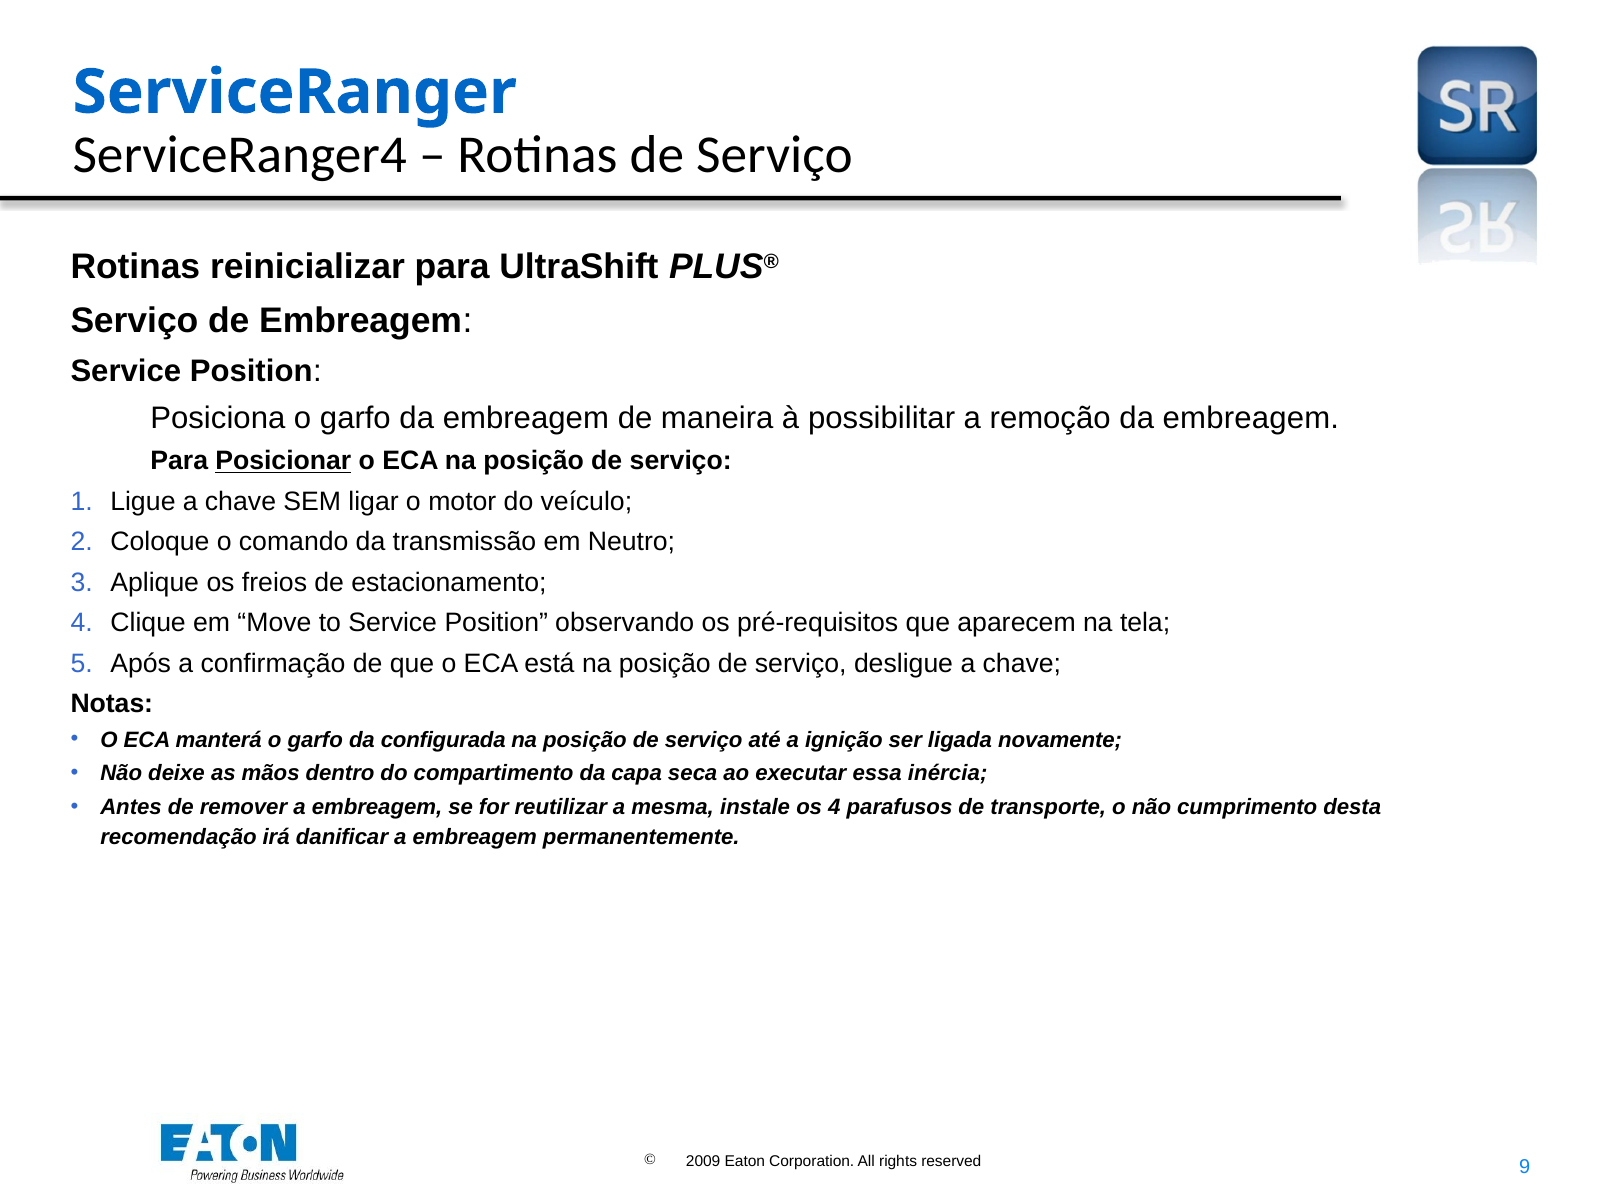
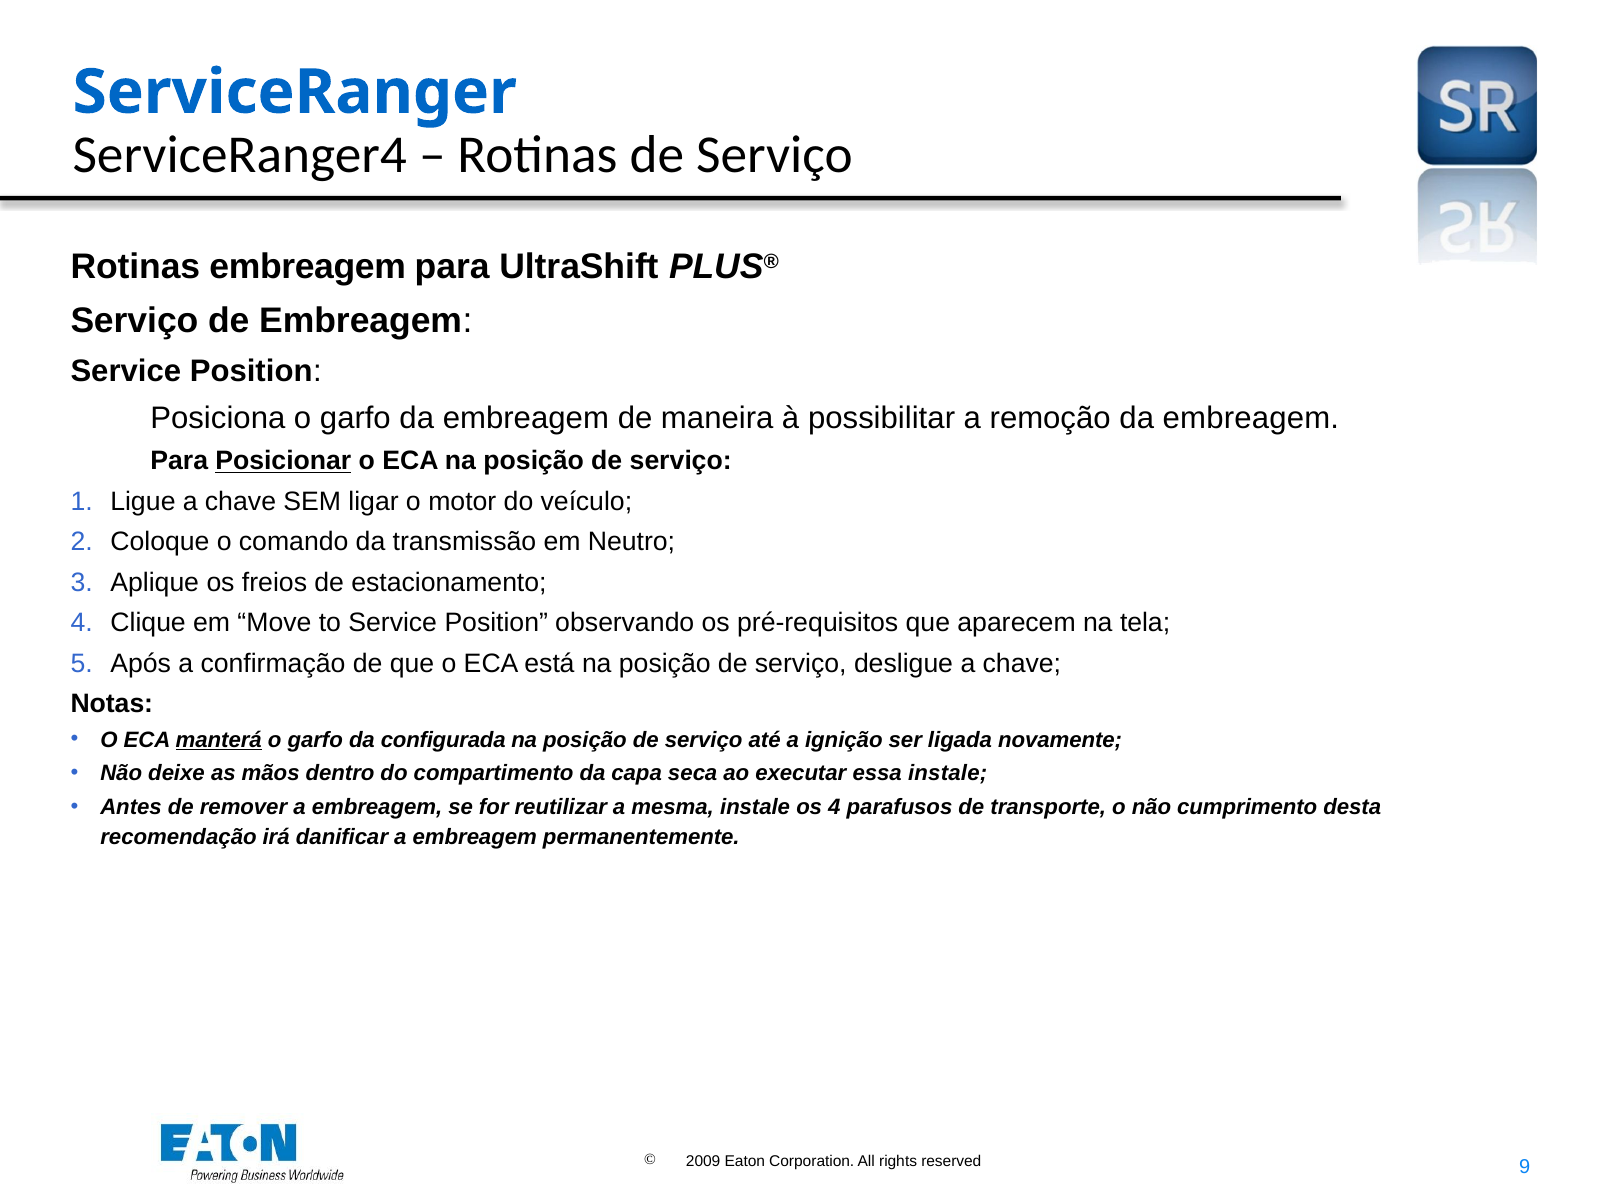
Rotinas reinicializar: reinicializar -> embreagem
manterá underline: none -> present
essa inércia: inércia -> instale
